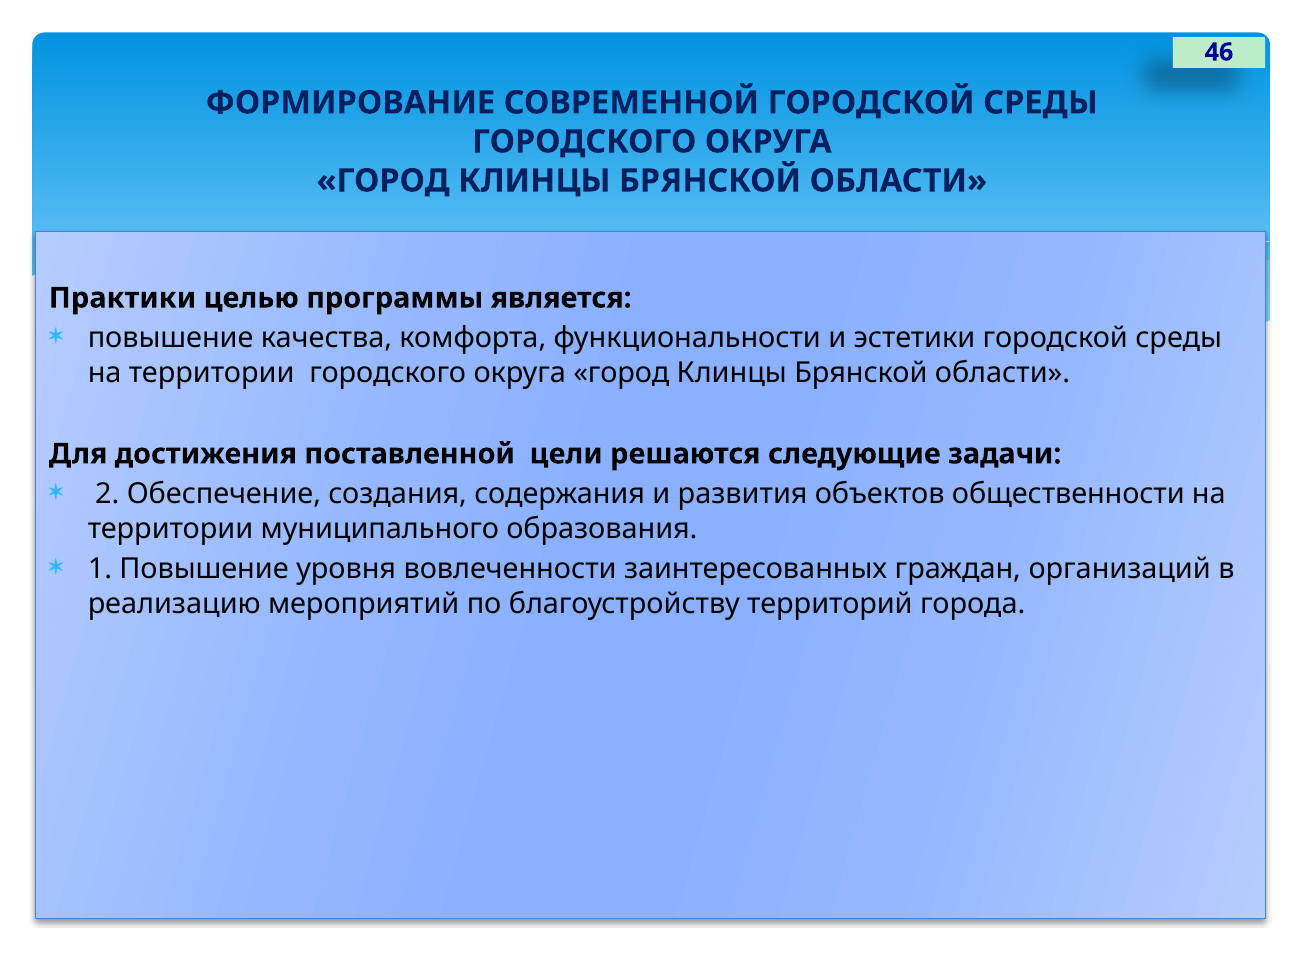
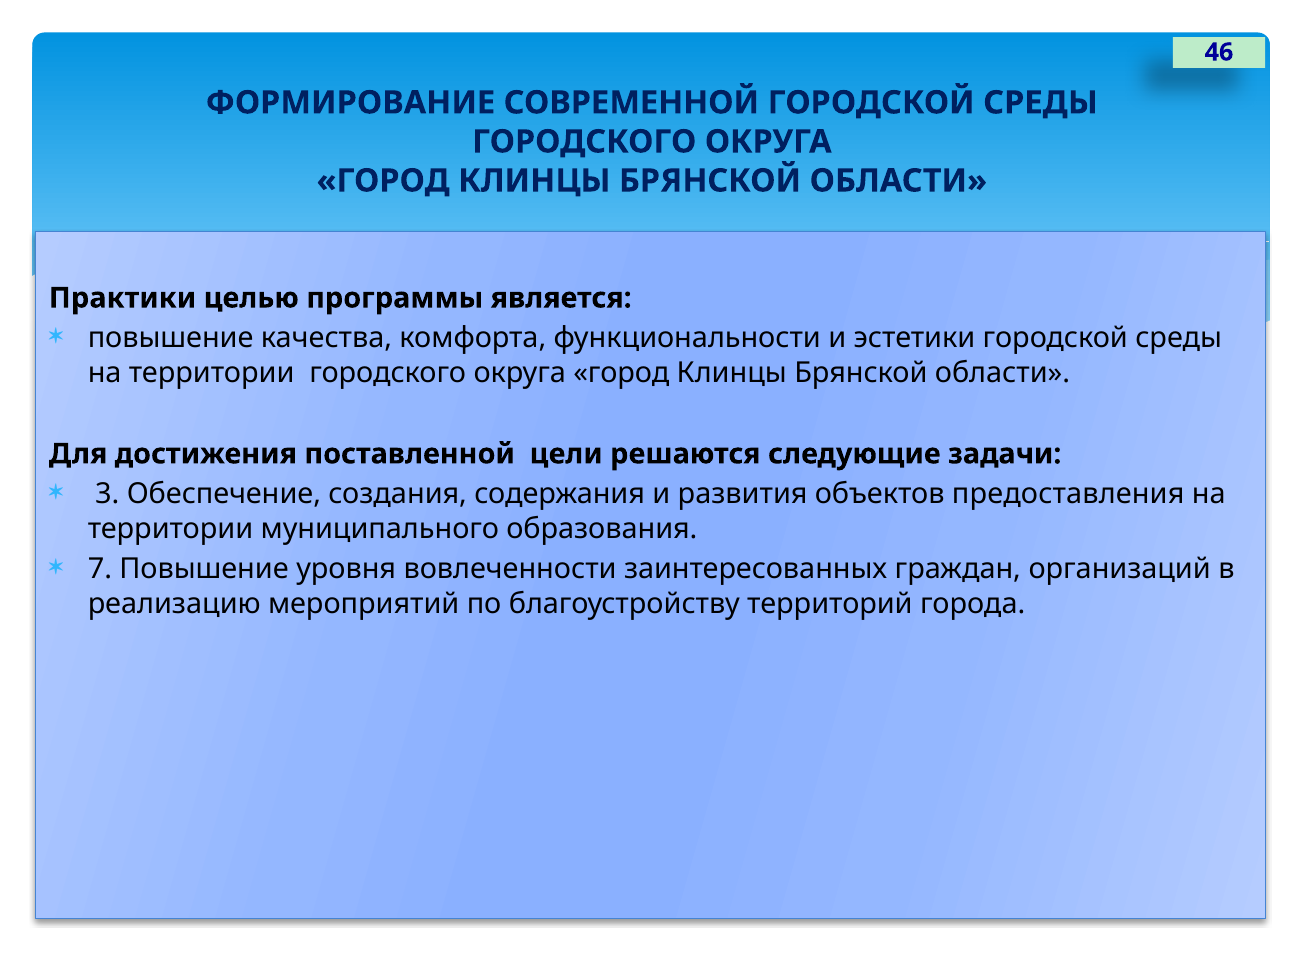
2: 2 -> 3
общественности: общественности -> предоставления
1: 1 -> 7
